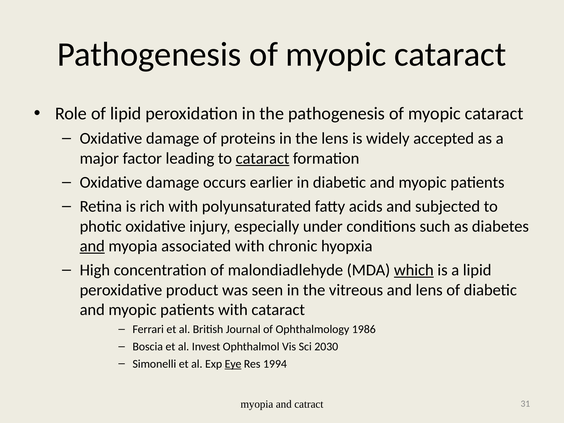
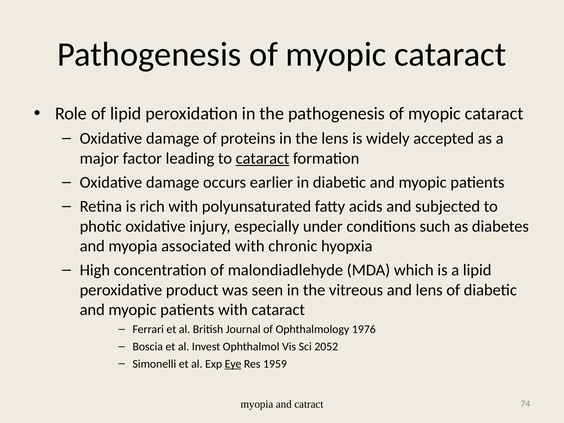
and at (92, 246) underline: present -> none
which underline: present -> none
1986: 1986 -> 1976
2030: 2030 -> 2052
1994: 1994 -> 1959
31: 31 -> 74
